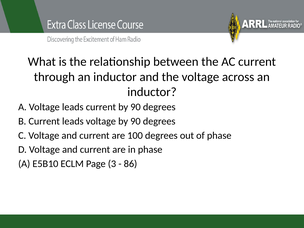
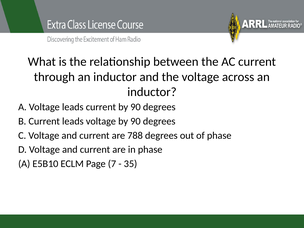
100: 100 -> 788
3: 3 -> 7
86: 86 -> 35
